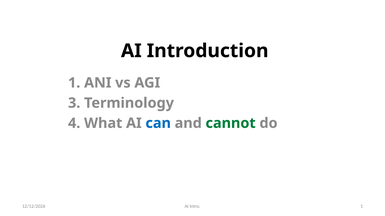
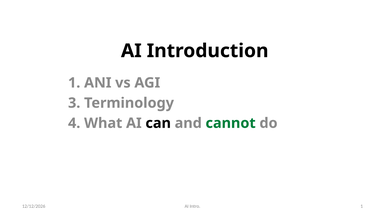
can colour: blue -> black
